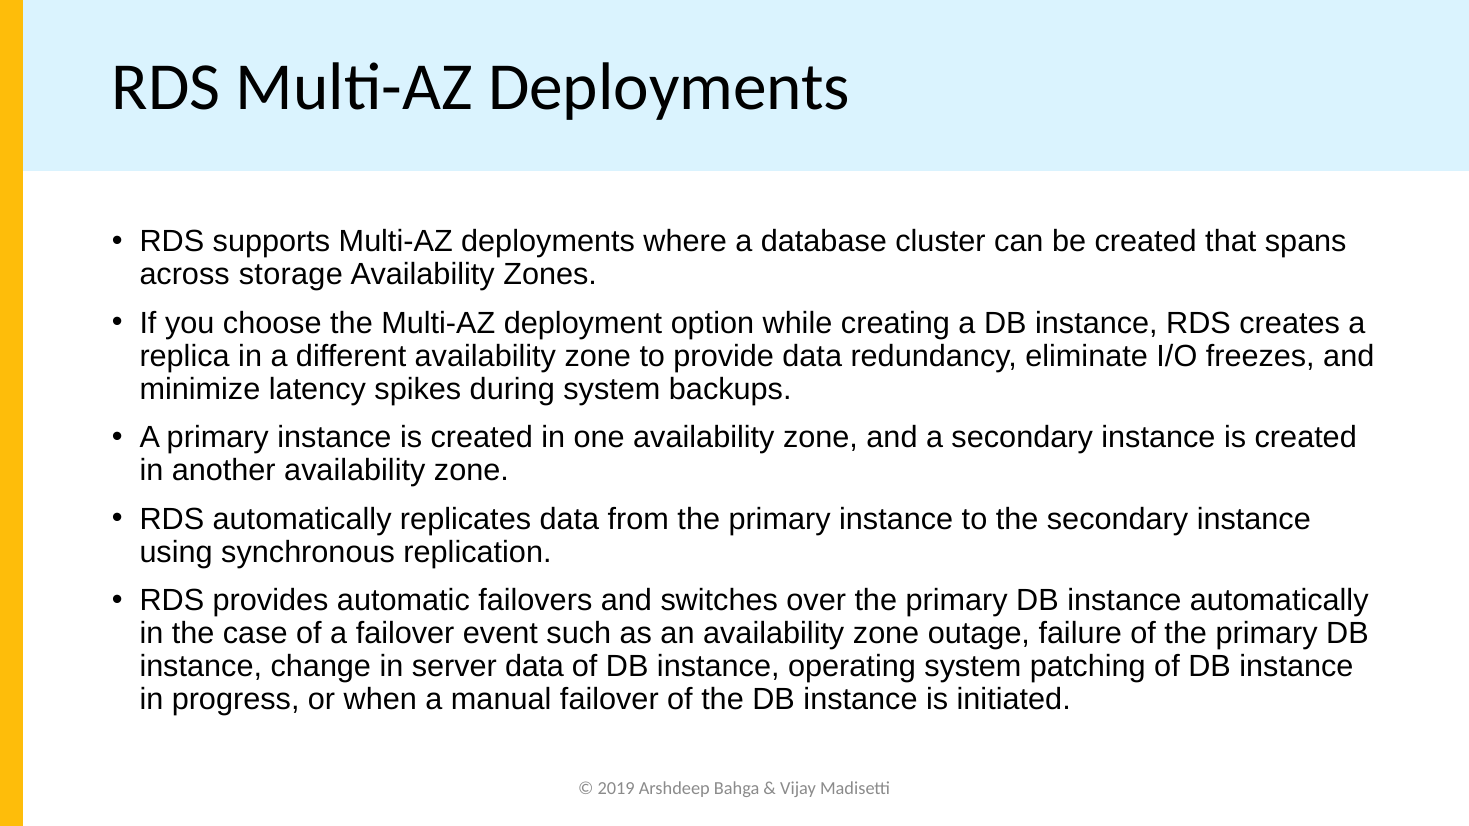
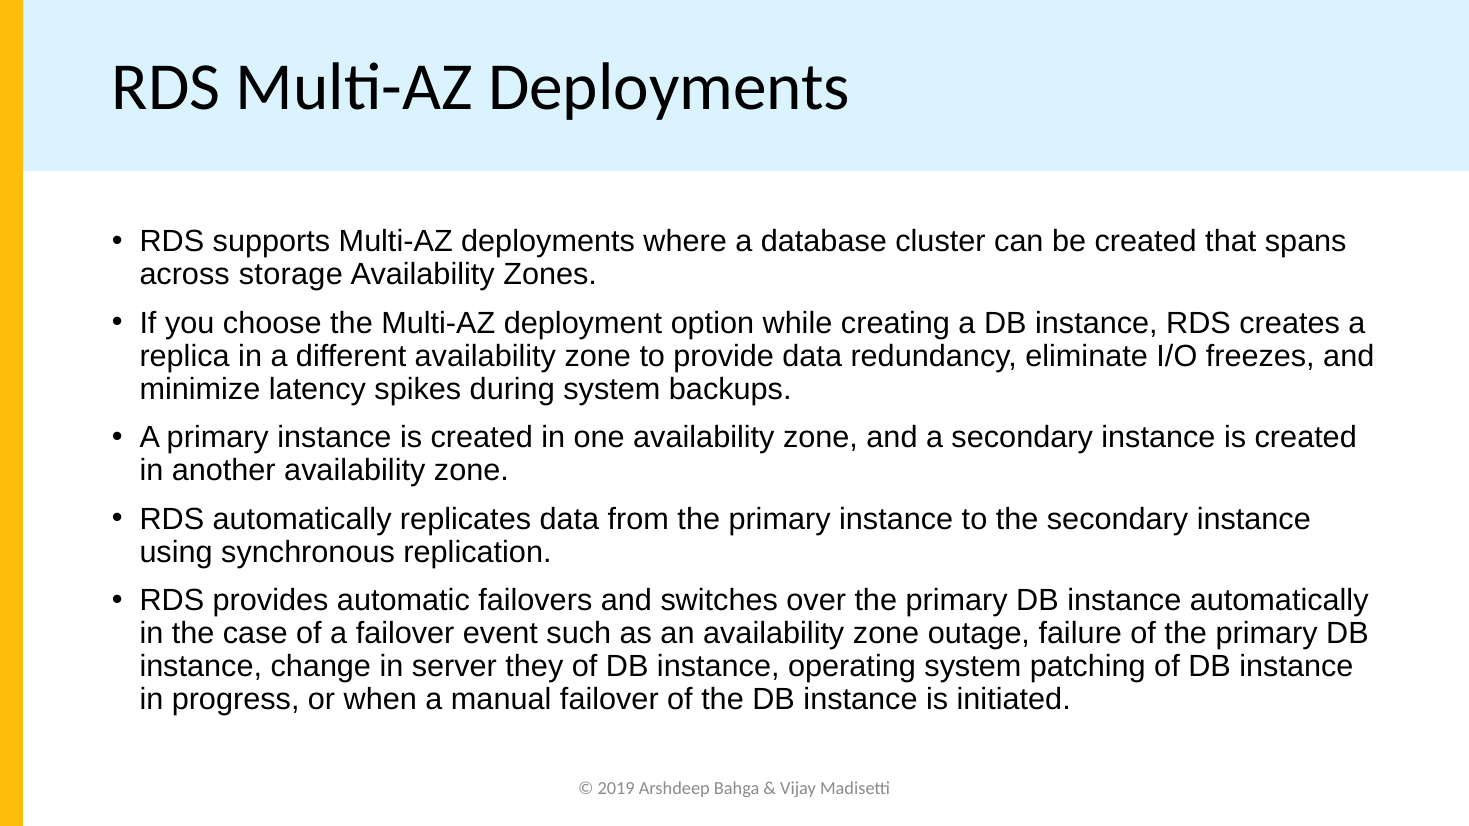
server data: data -> they
